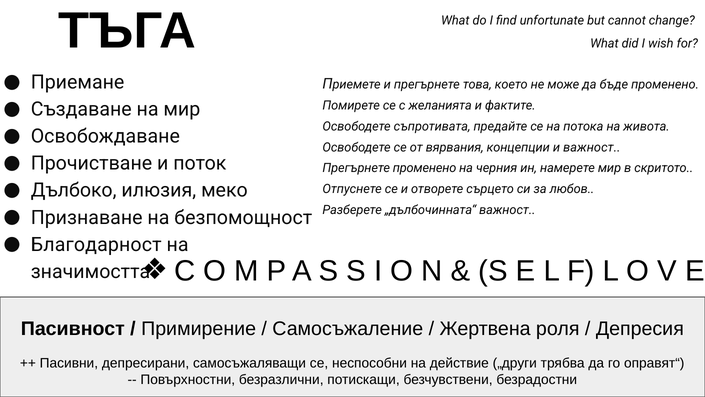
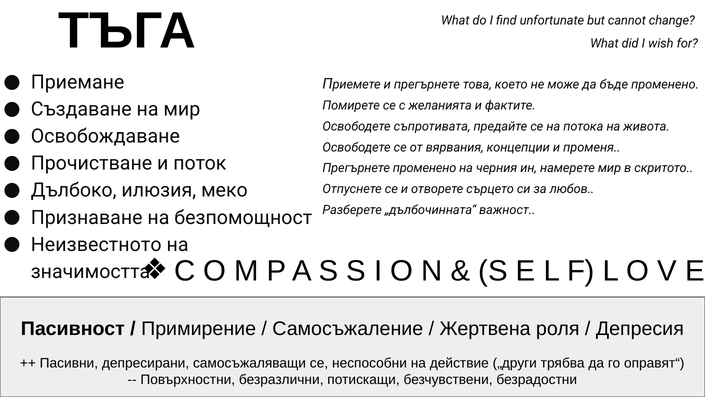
и важност: важност -> променя
Благодарност: Благодарност -> Неизвестното
